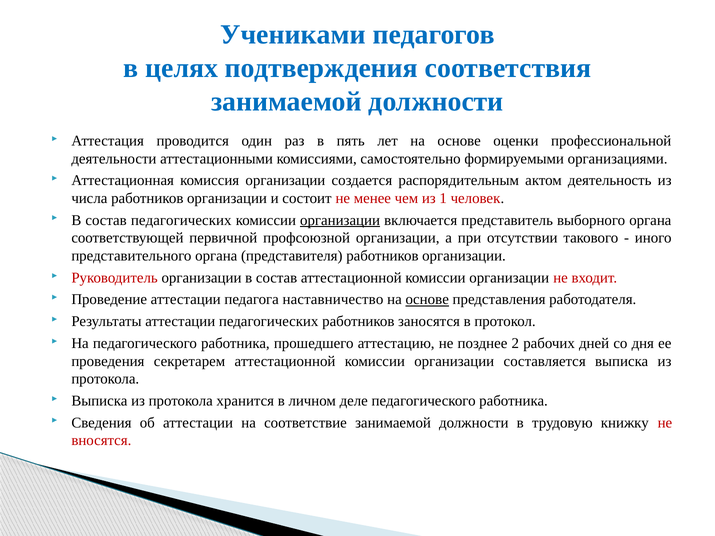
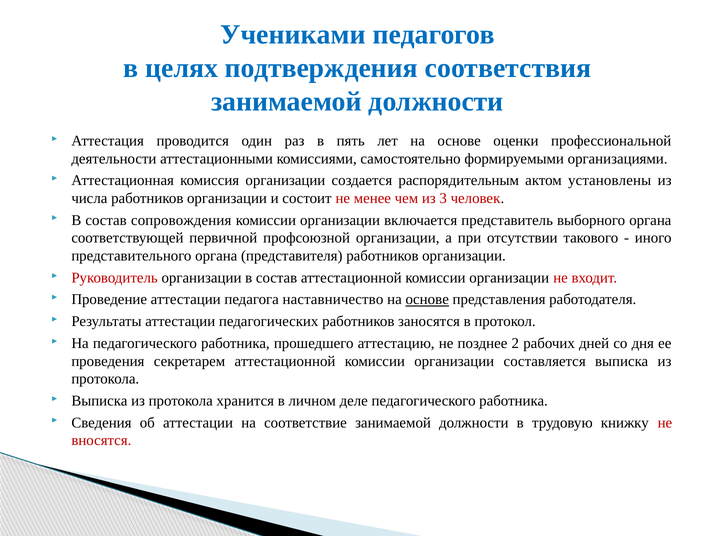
деятельность: деятельность -> установлены
1: 1 -> 3
состав педагогических: педагогических -> сопровождения
организации at (340, 220) underline: present -> none
